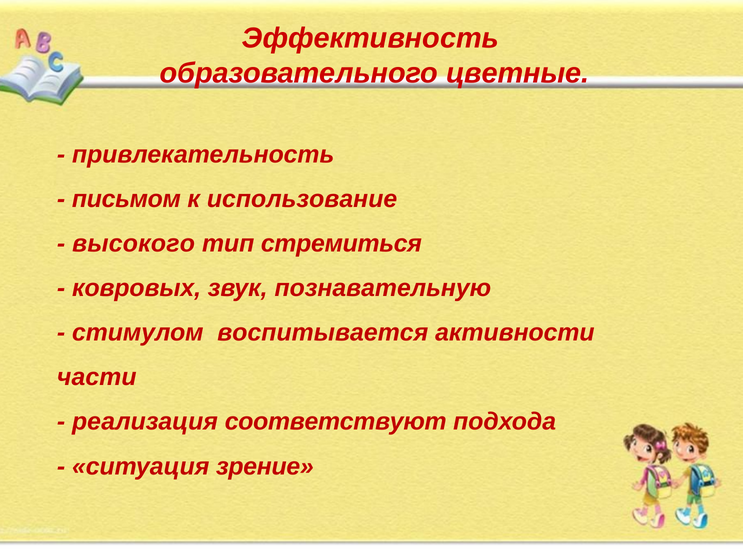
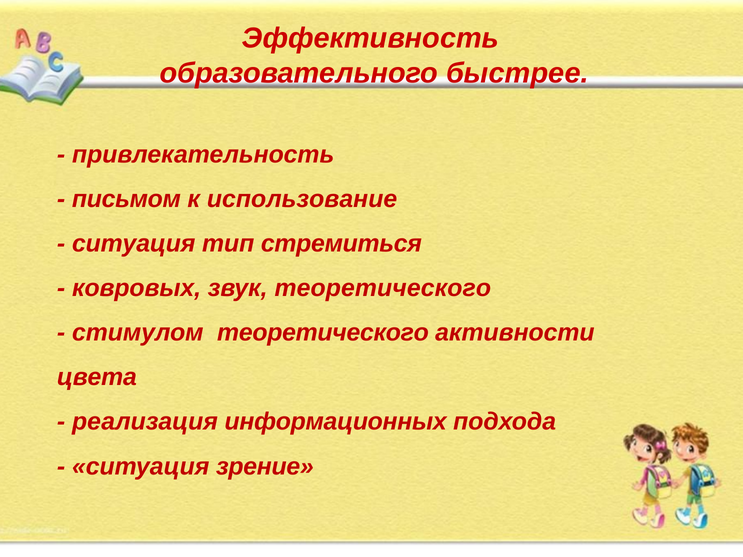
цветные: цветные -> быстрее
высокого at (134, 244): высокого -> ситуация
звук познавательную: познавательную -> теоретического
стимулом воспитывается: воспитывается -> теоретического
части: части -> цвета
соответствуют: соответствуют -> информационных
